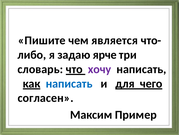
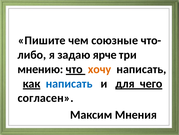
является: является -> союзные
словарь: словарь -> мнению
хочу colour: purple -> orange
Пример: Пример -> Мнения
